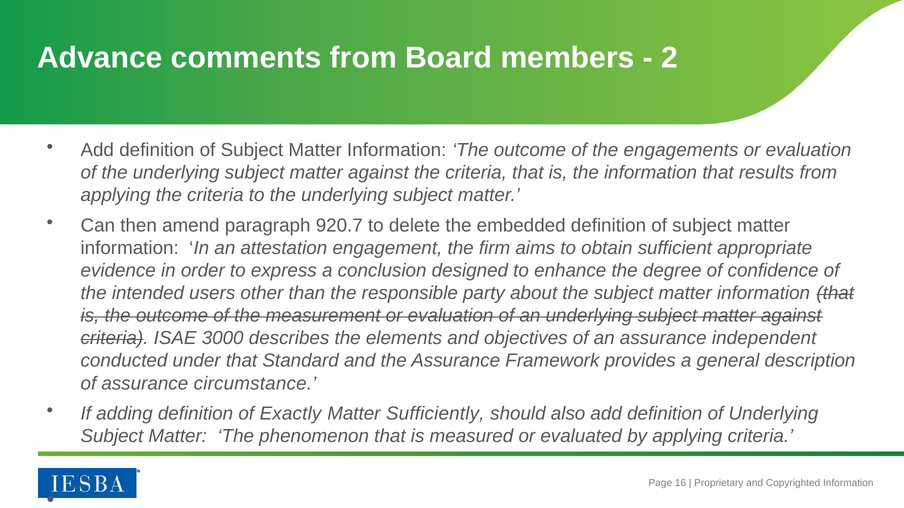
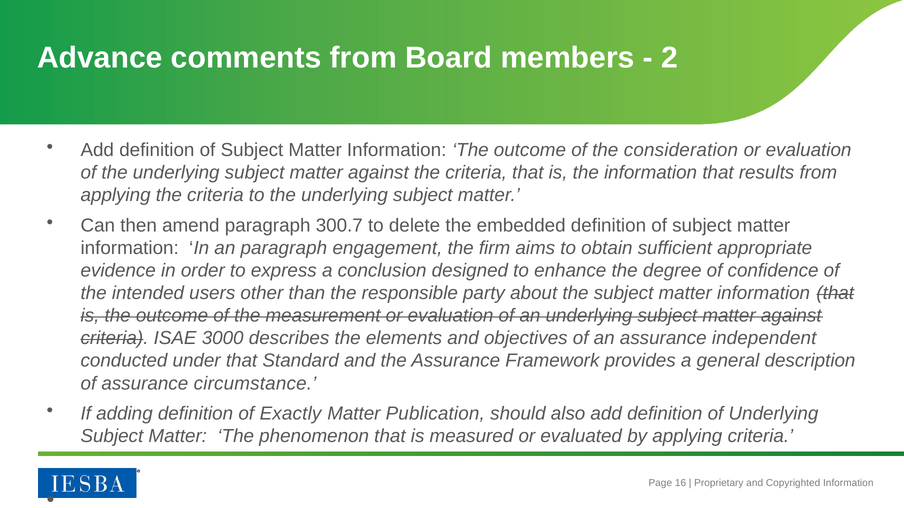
engagements: engagements -> consideration
920.7: 920.7 -> 300.7
an attestation: attestation -> paragraph
Sufficiently: Sufficiently -> Publication
